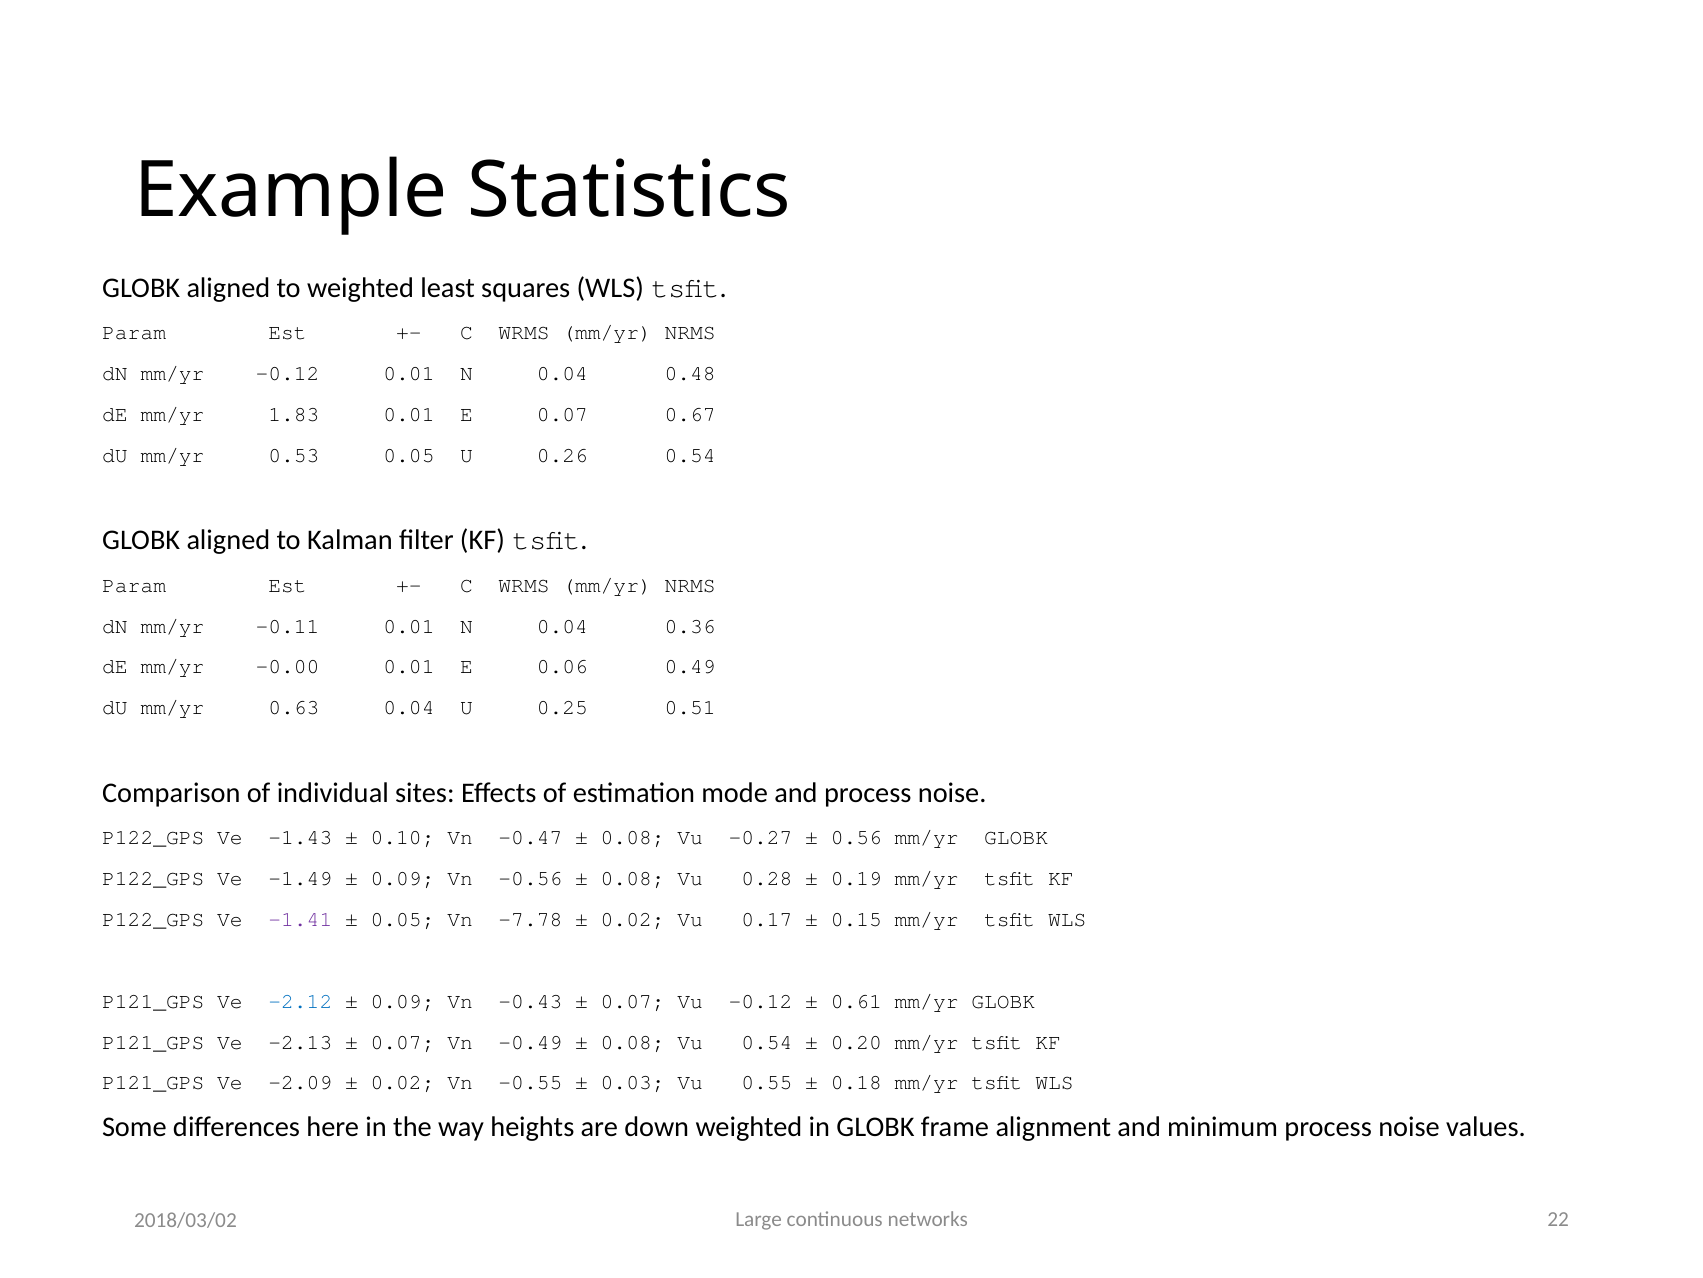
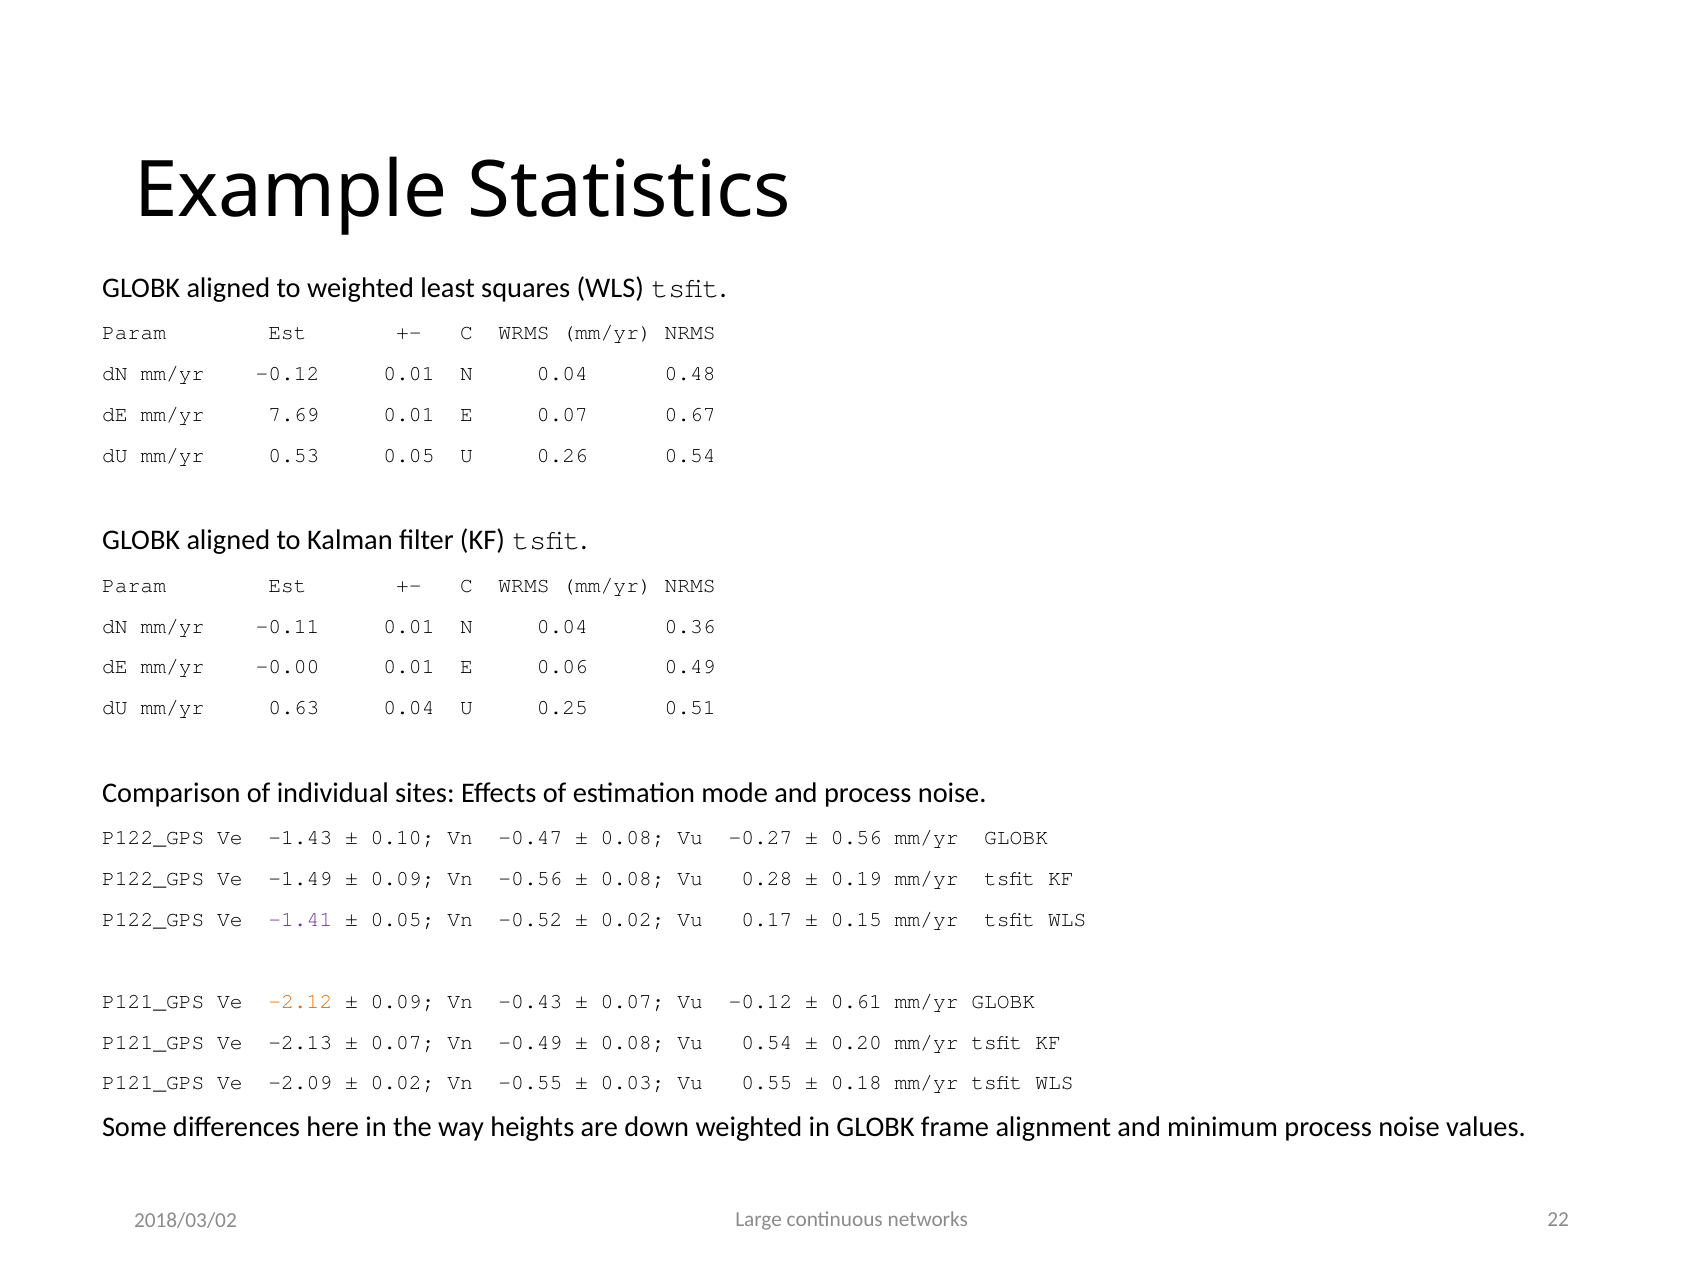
1.83: 1.83 -> 7.69
-7.78: -7.78 -> -0.52
-2.12 colour: blue -> orange
